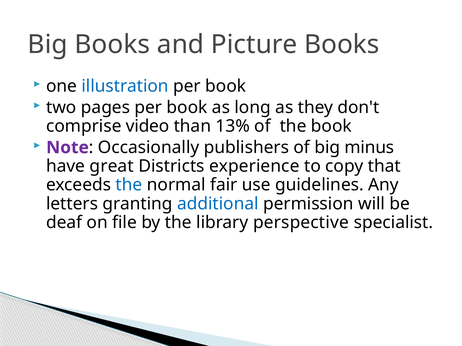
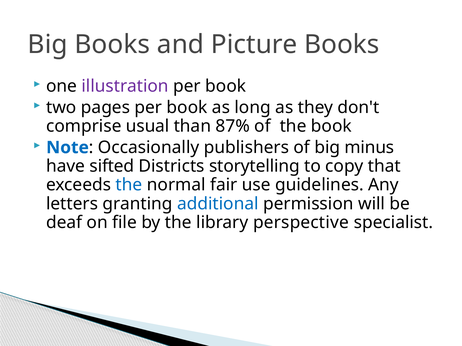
illustration colour: blue -> purple
video: video -> usual
13%: 13% -> 87%
Note colour: purple -> blue
great: great -> sifted
experience: experience -> storytelling
